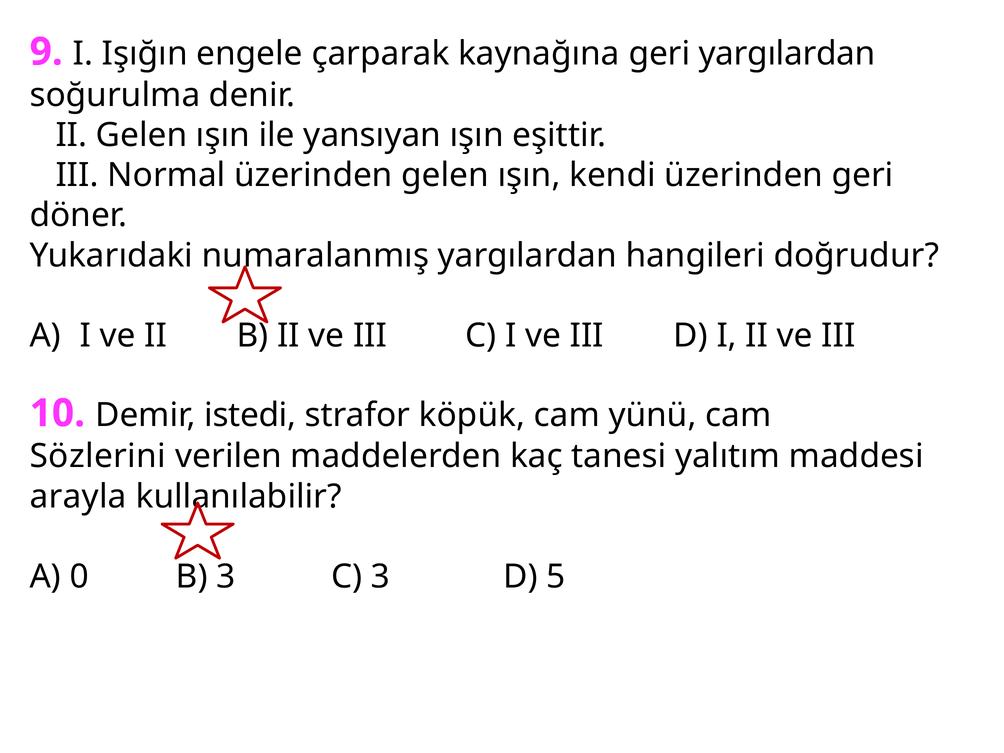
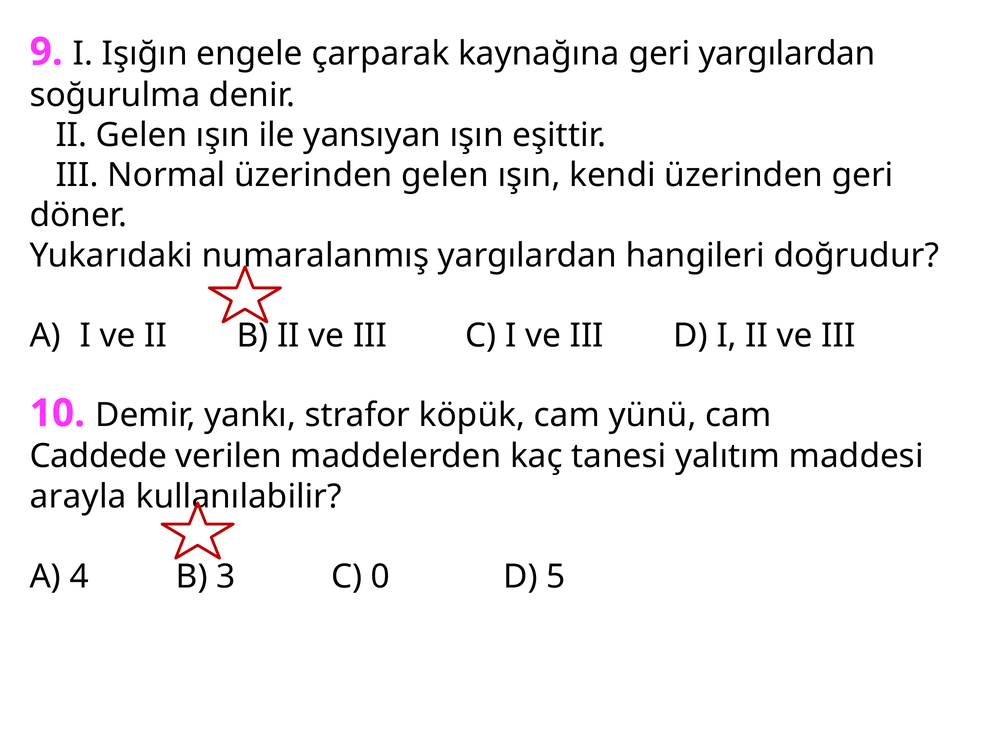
istedi: istedi -> yankı
Sözlerini: Sözlerini -> Caddede
0: 0 -> 4
C 3: 3 -> 0
